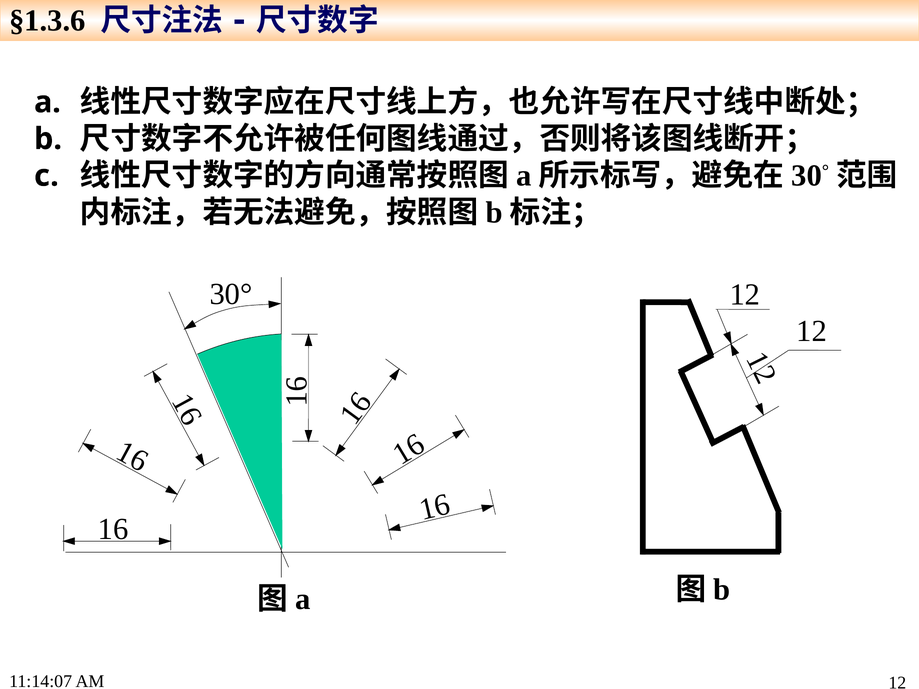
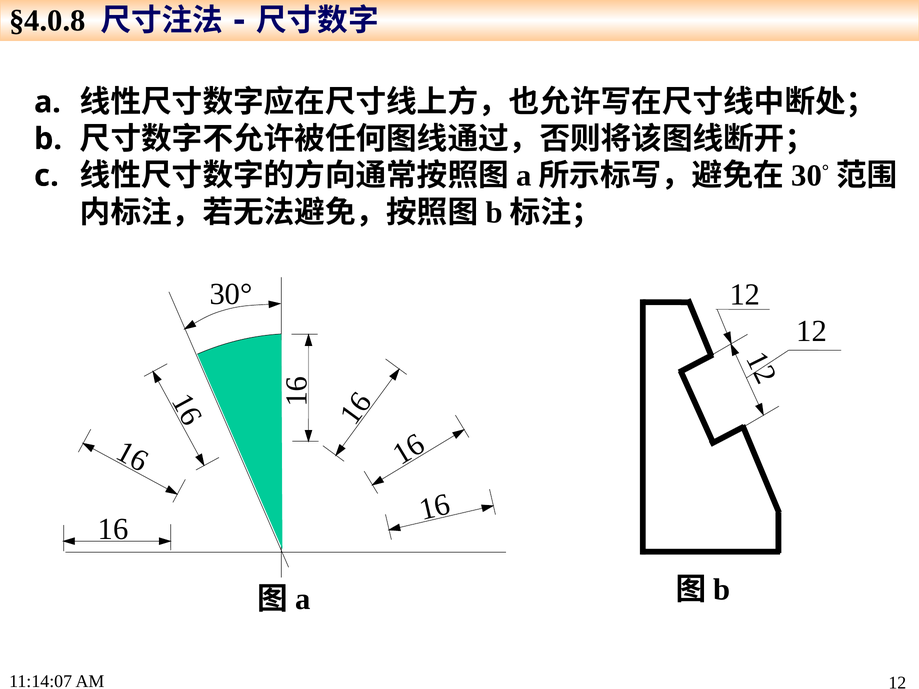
§1.3.6: §1.3.6 -> §4.0.8
